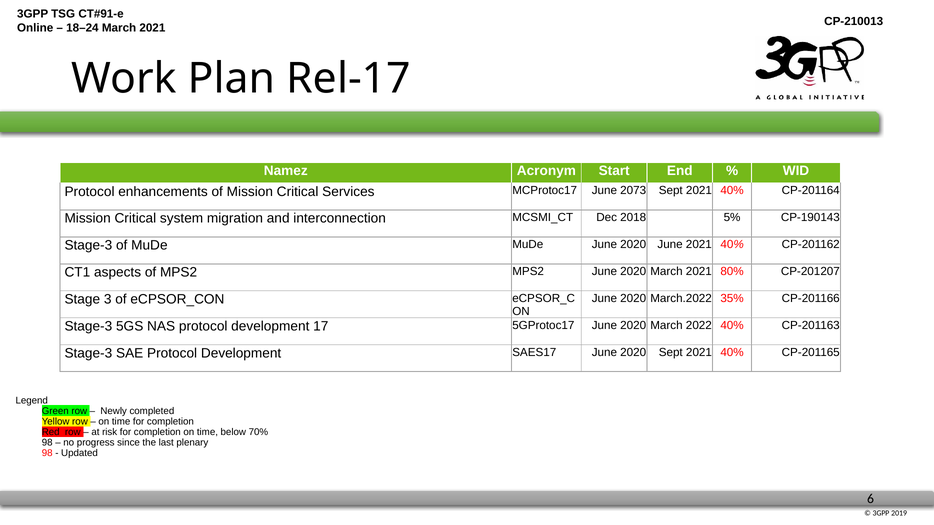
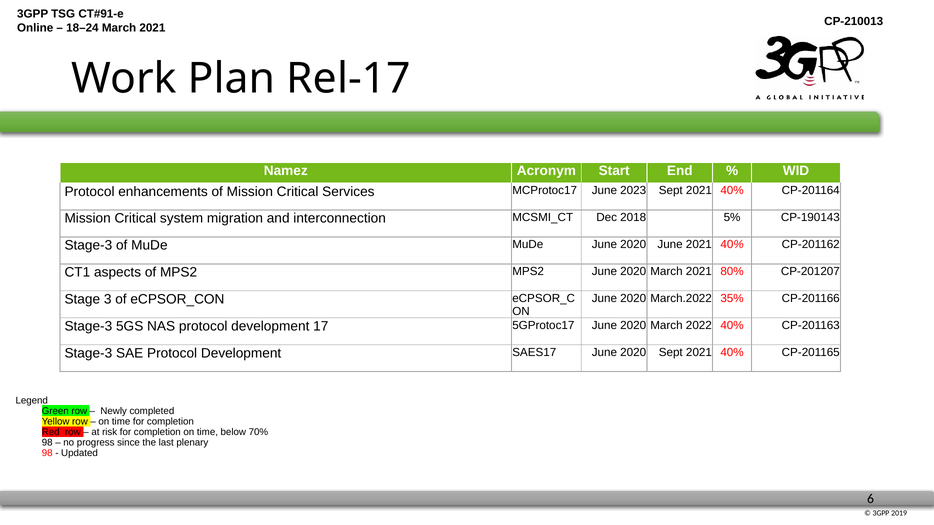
2073: 2073 -> 2023
